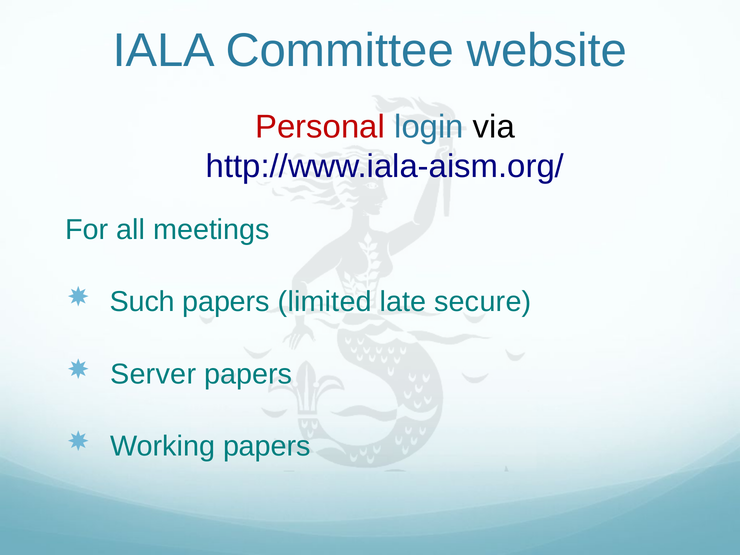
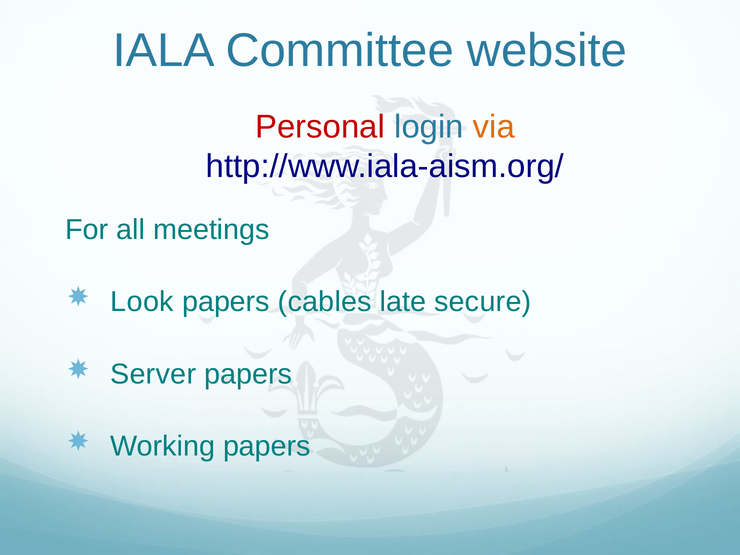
via colour: black -> orange
Such: Such -> Look
limited: limited -> cables
